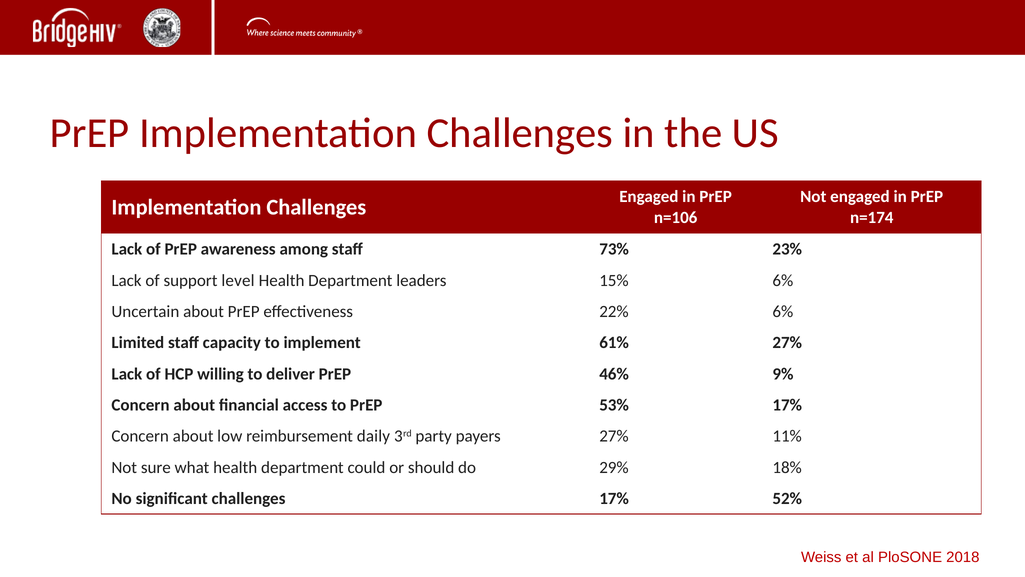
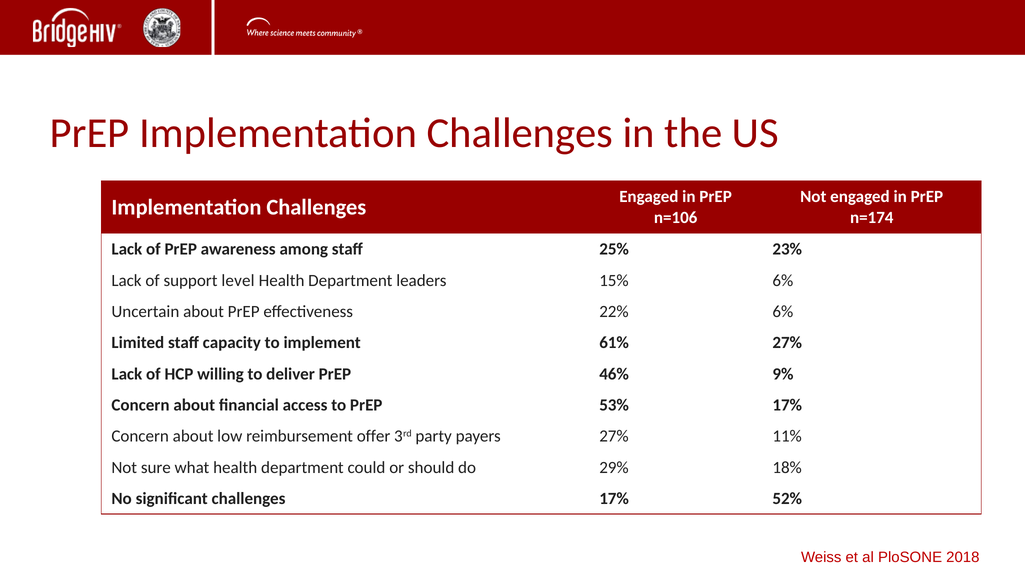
73%: 73% -> 25%
daily: daily -> offer
